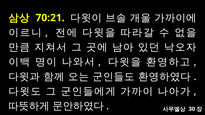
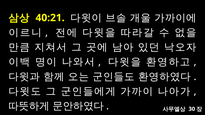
70:21: 70:21 -> 40:21
